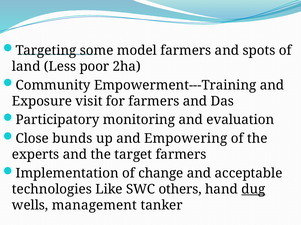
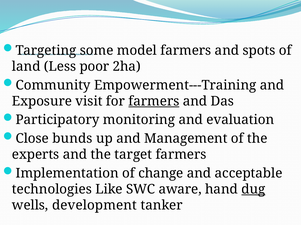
farmers at (154, 101) underline: none -> present
Empowering: Empowering -> Management
others: others -> aware
management: management -> development
